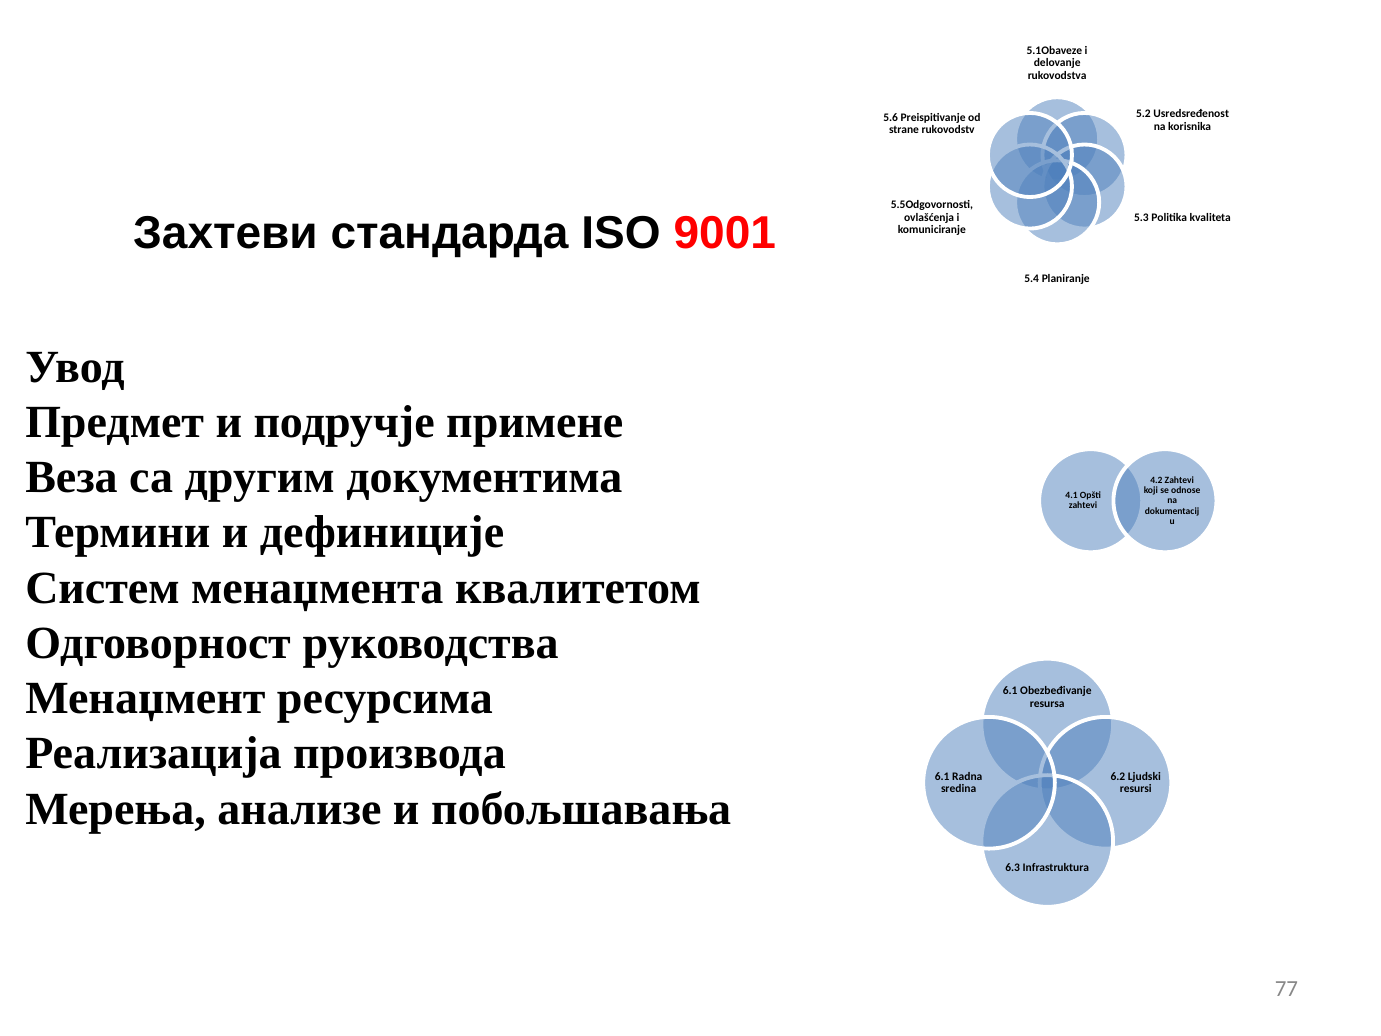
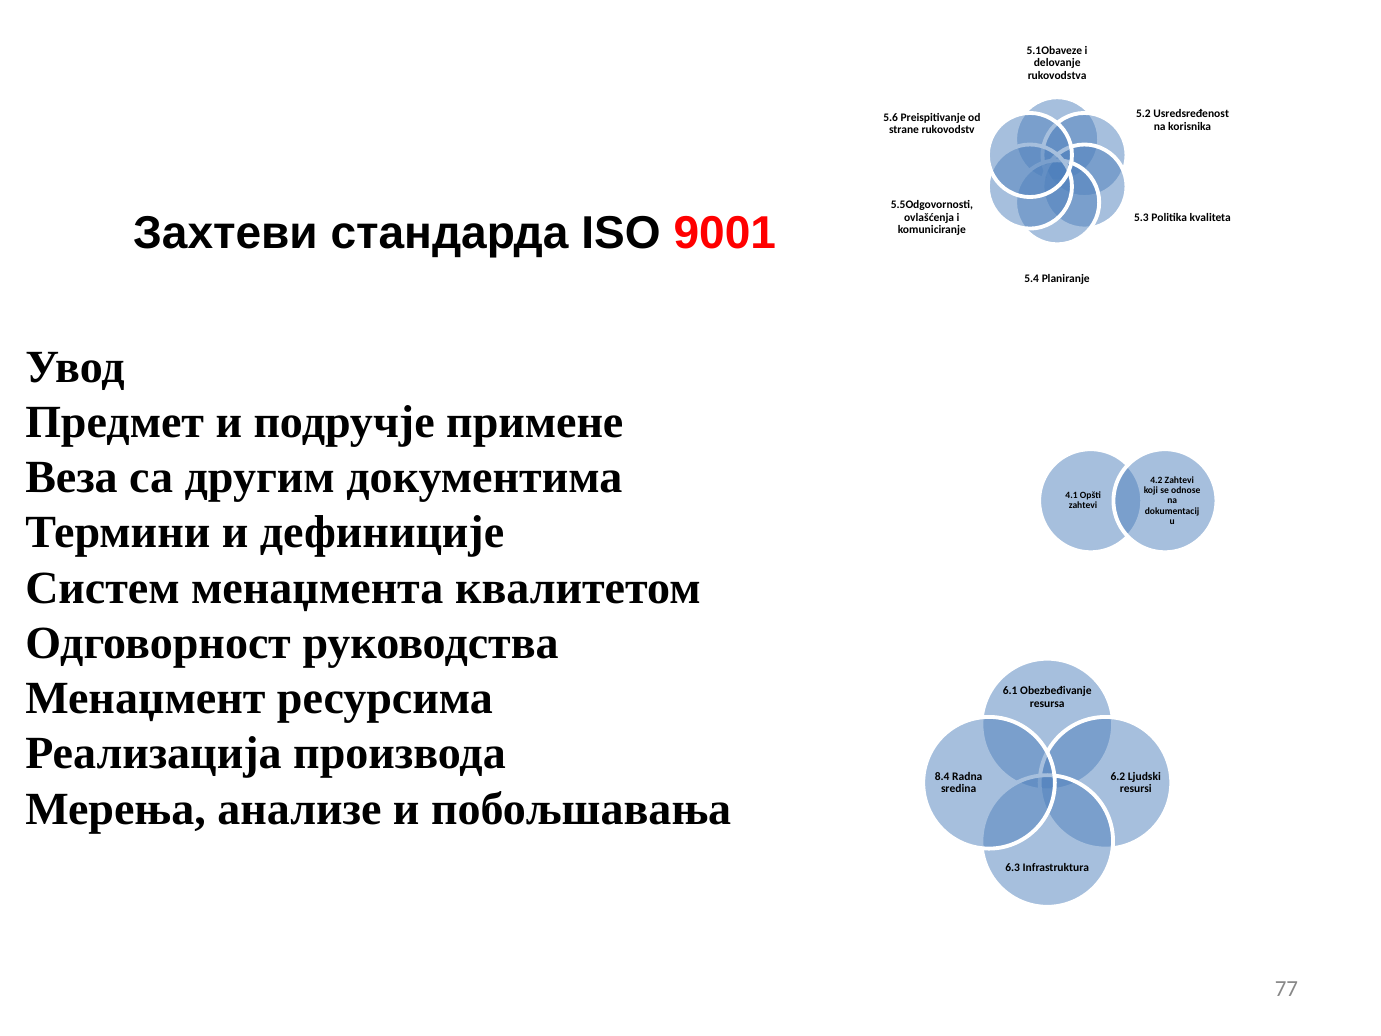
6.1 at (942, 776): 6.1 -> 8.4
